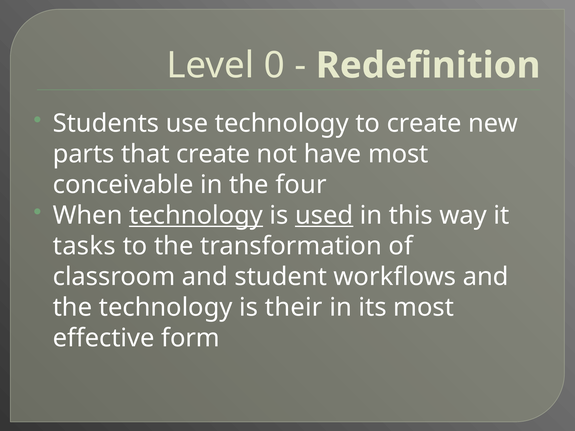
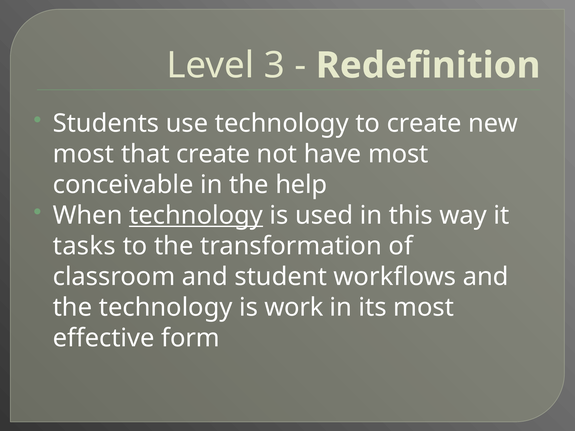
0: 0 -> 3
parts at (84, 154): parts -> most
four: four -> help
used underline: present -> none
their: their -> work
